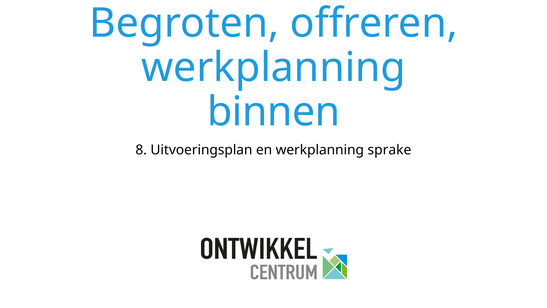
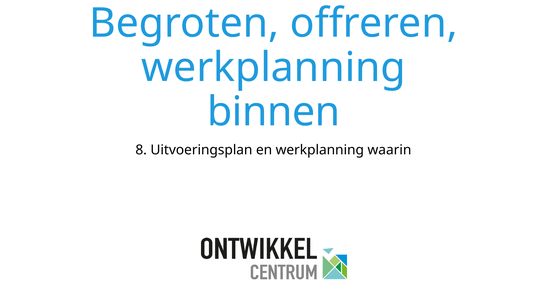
sprake: sprake -> waarin
